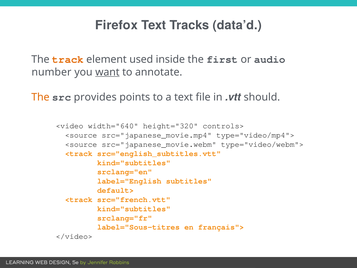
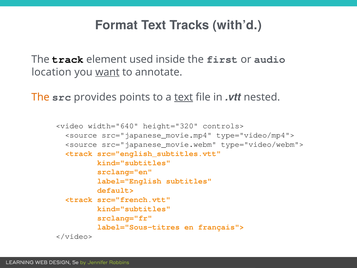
Firefox: Firefox -> Format
data’d: data’d -> with’d
track colour: orange -> black
number: number -> location
text at (184, 97) underline: none -> present
should: should -> nested
